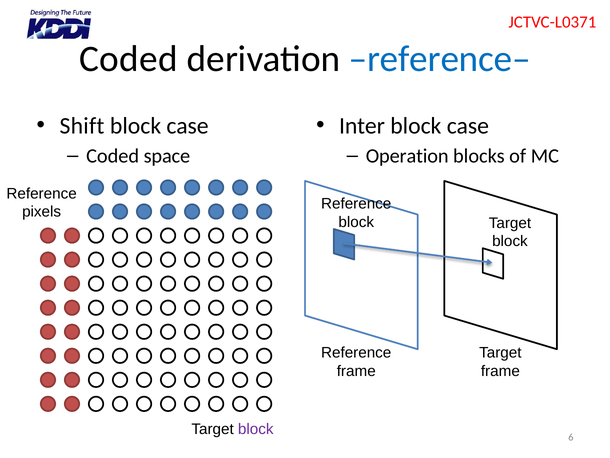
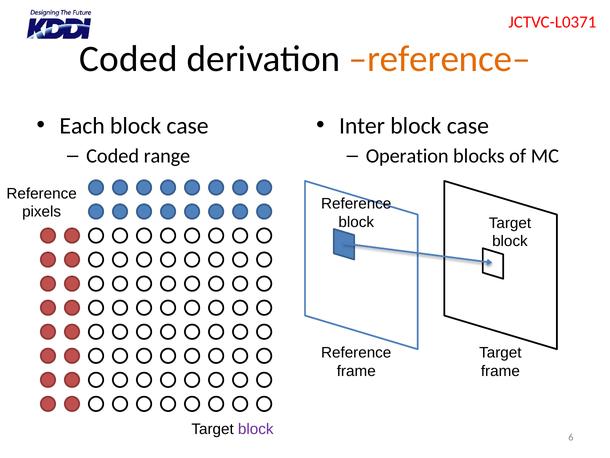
reference– colour: blue -> orange
Shift: Shift -> Each
space: space -> range
